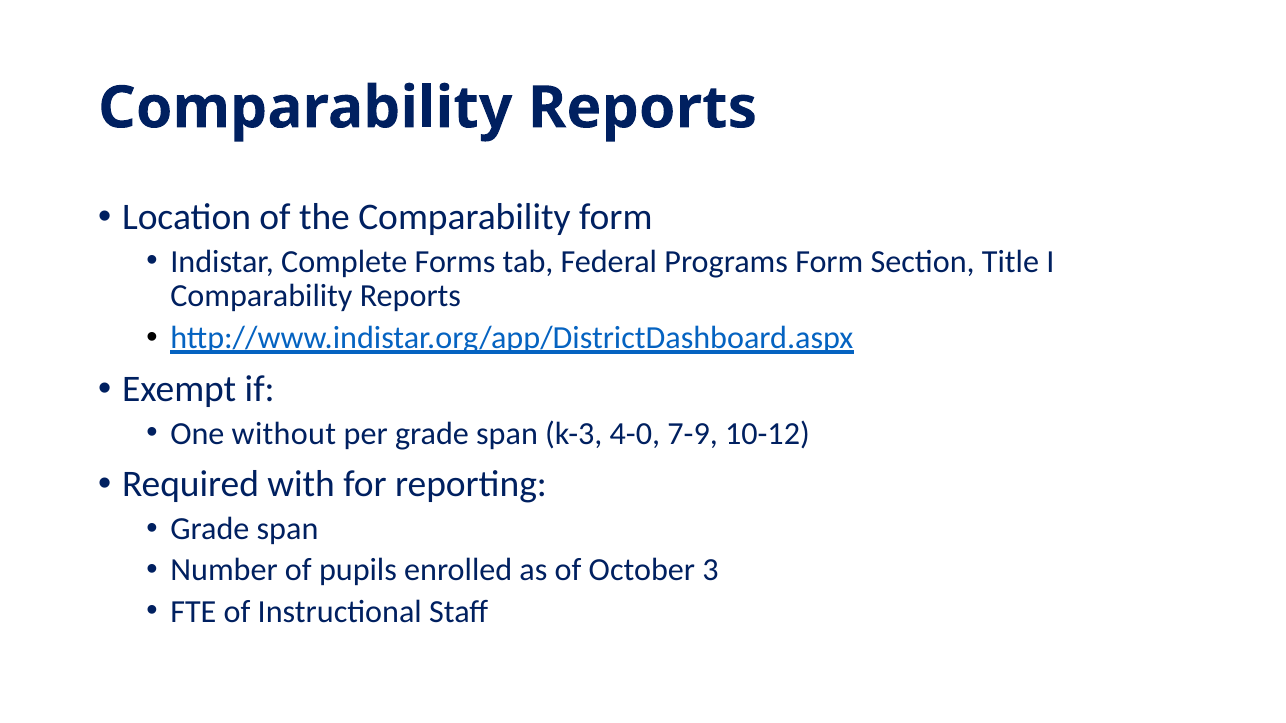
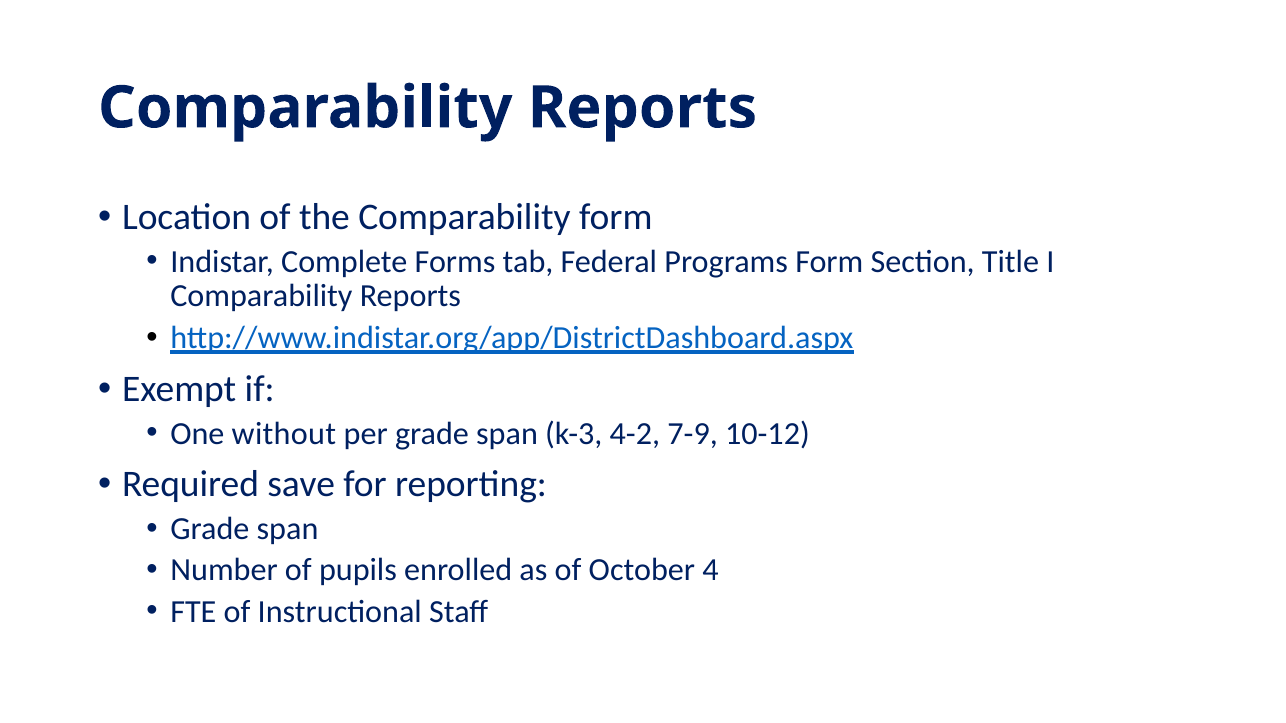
4-0: 4-0 -> 4-2
with: with -> save
3: 3 -> 4
